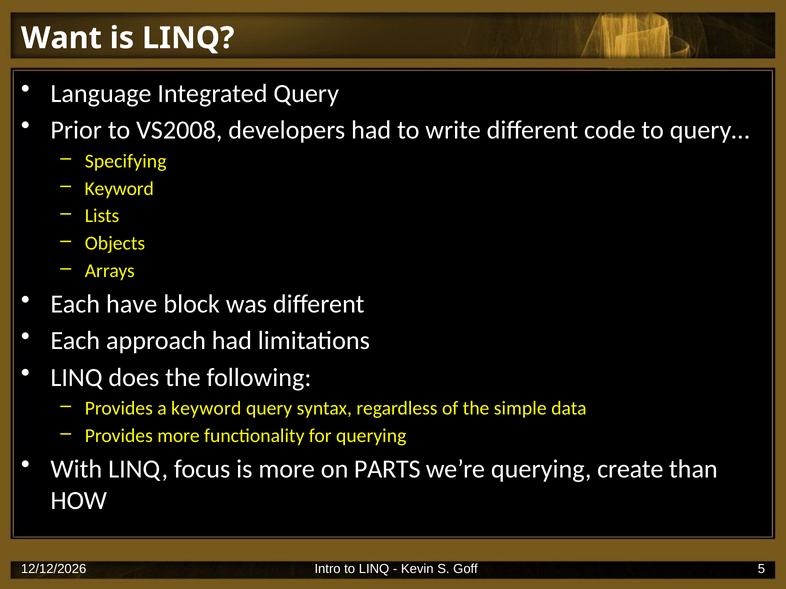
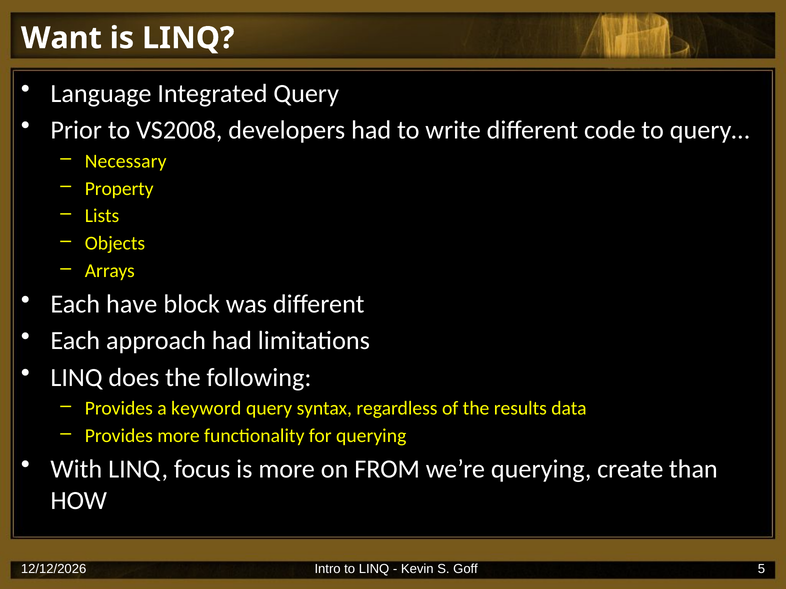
Specifying: Specifying -> Necessary
Keyword at (119, 189): Keyword -> Property
simple: simple -> results
PARTS: PARTS -> FROM
